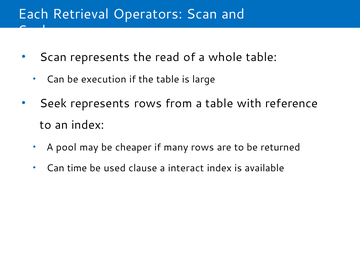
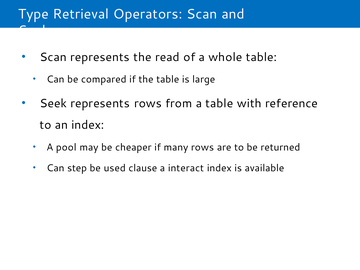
Each: Each -> Type
execution: execution -> compared
time: time -> step
